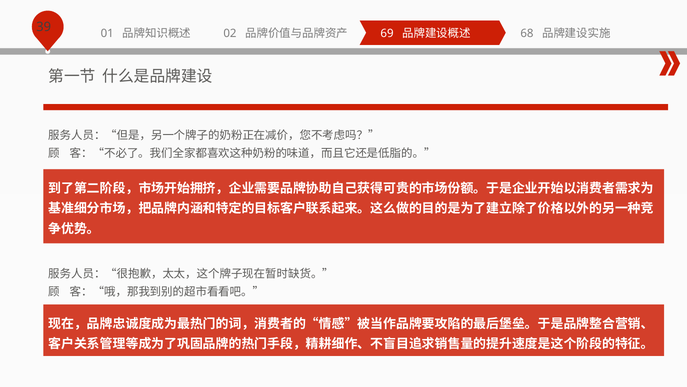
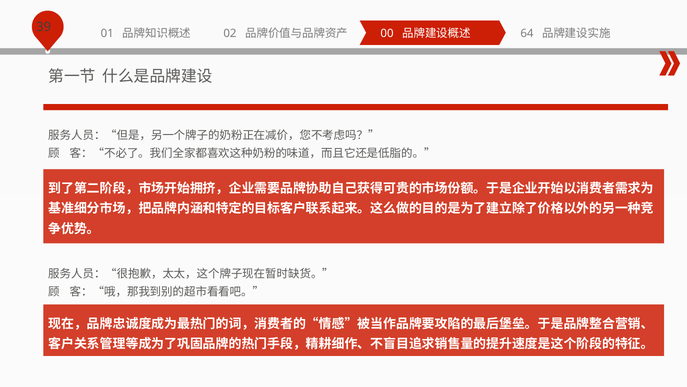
68: 68 -> 64
69: 69 -> 00
